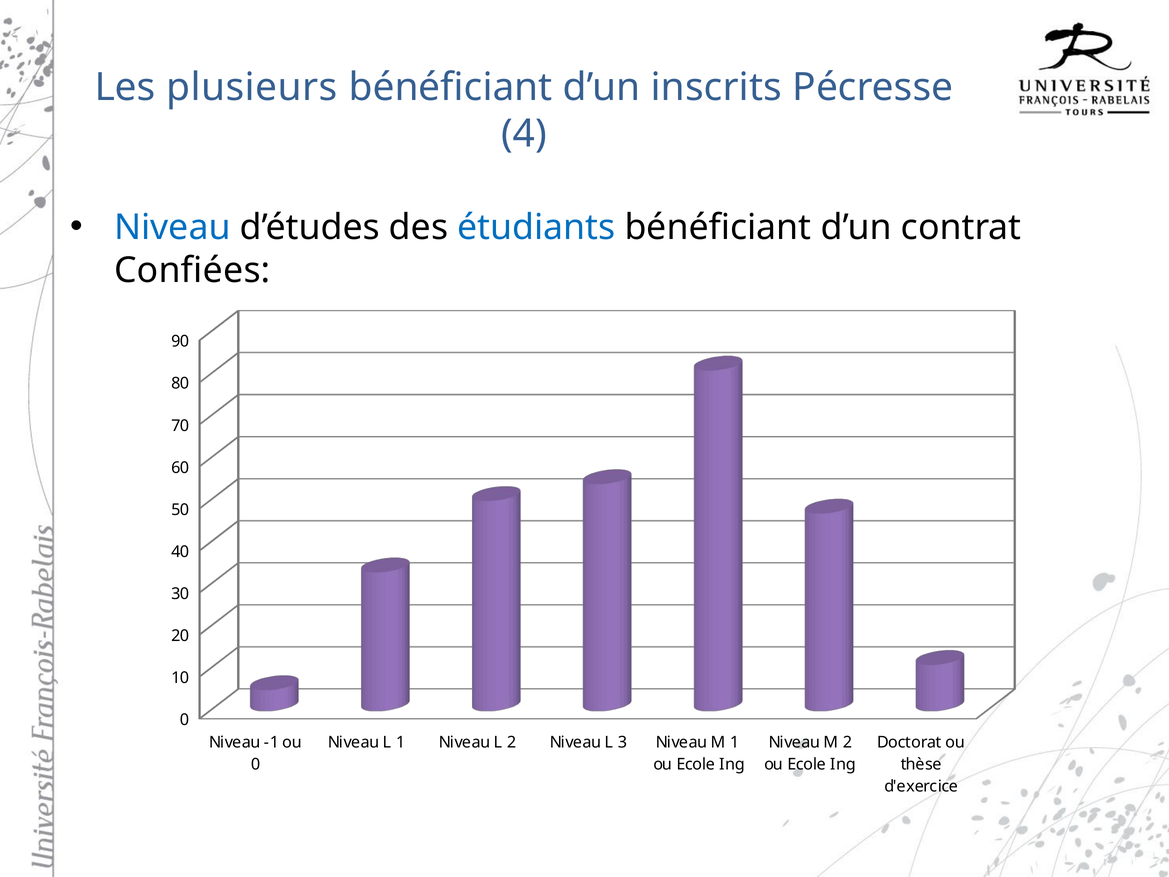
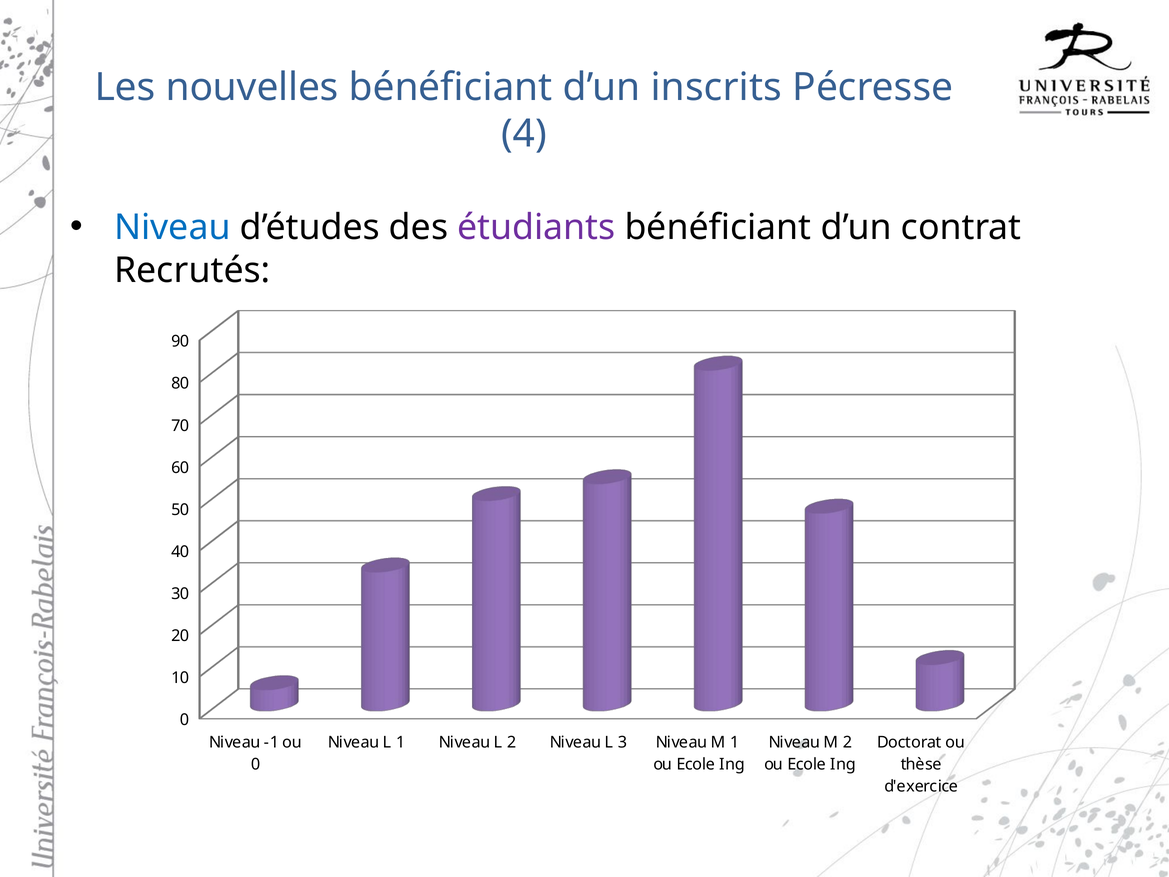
plusieurs: plusieurs -> nouvelles
étudiants colour: blue -> purple
Confiées: Confiées -> Recrutés
